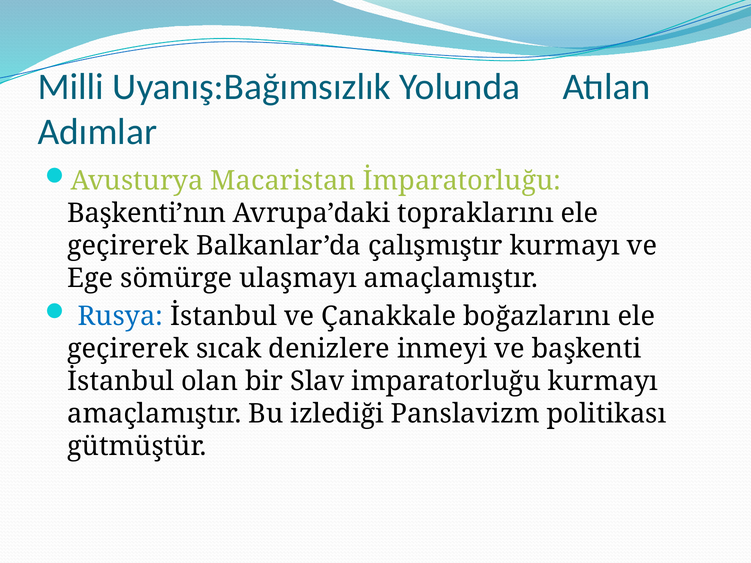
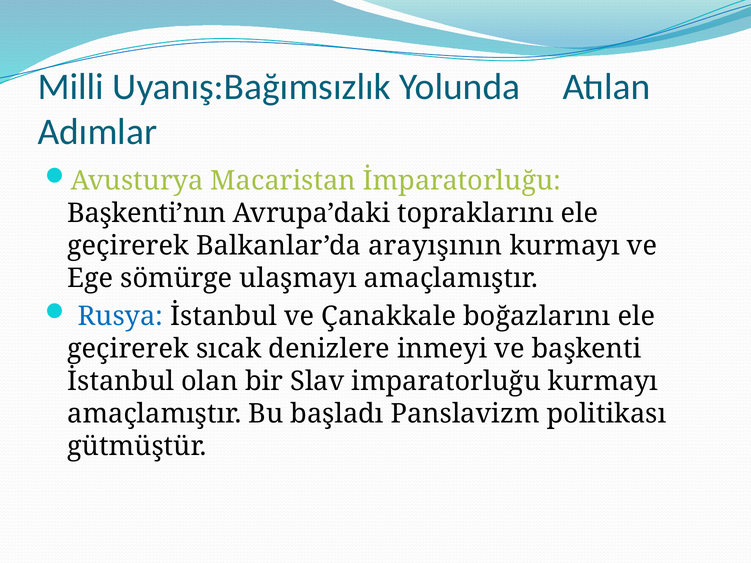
çalışmıştır: çalışmıştır -> arayışının
izlediği: izlediği -> başladı
